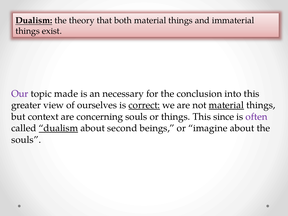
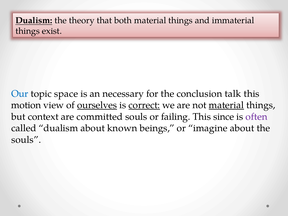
Our colour: purple -> blue
made: made -> space
into: into -> talk
greater: greater -> motion
ourselves underline: none -> present
concerning: concerning -> committed
or things: things -> failing
dualism at (58, 128) underline: present -> none
second: second -> known
